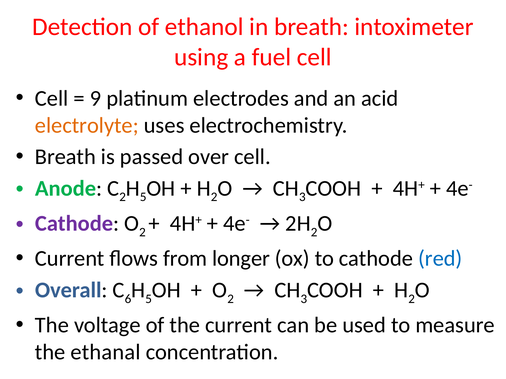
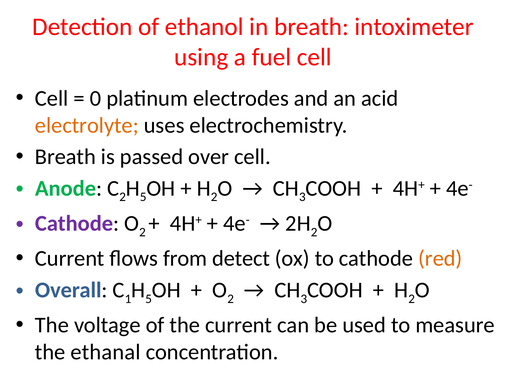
9: 9 -> 0
longer: longer -> detect
red colour: blue -> orange
6: 6 -> 1
